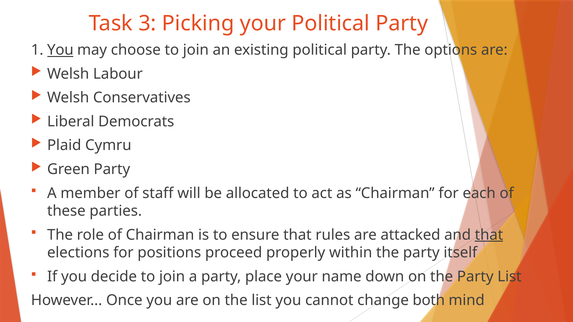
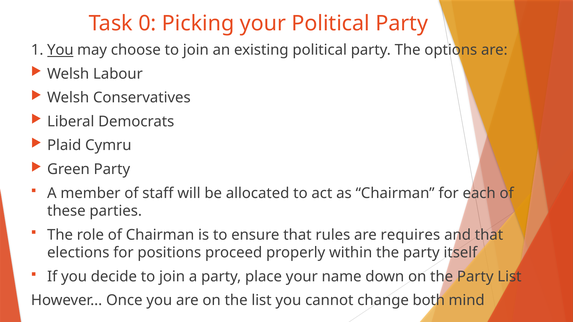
3: 3 -> 0
attacked: attacked -> requires
that at (489, 235) underline: present -> none
